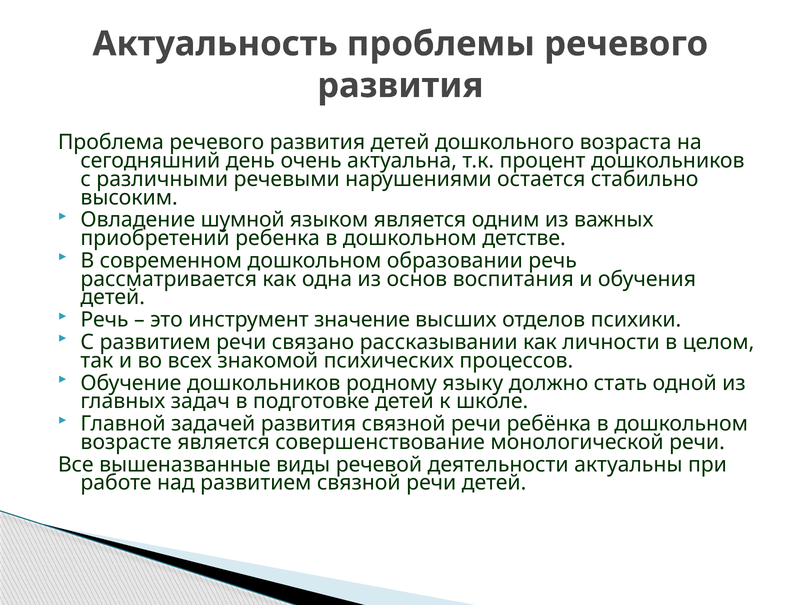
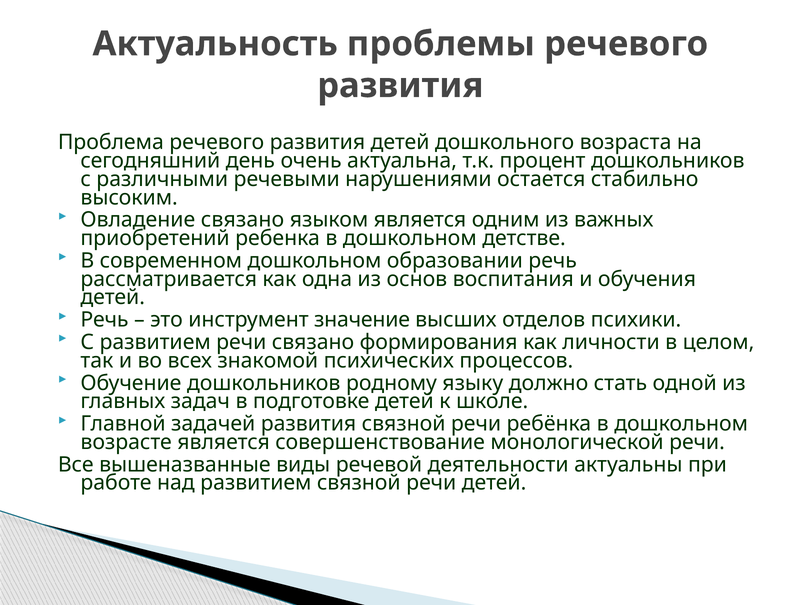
Овладение шумной: шумной -> связано
рассказывании: рассказывании -> формирования
